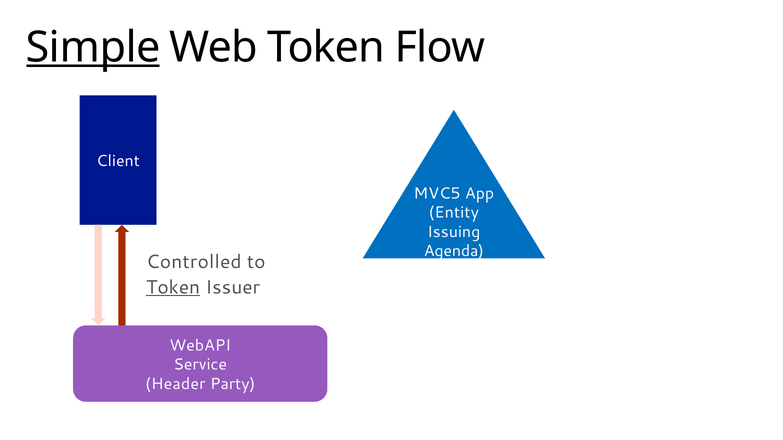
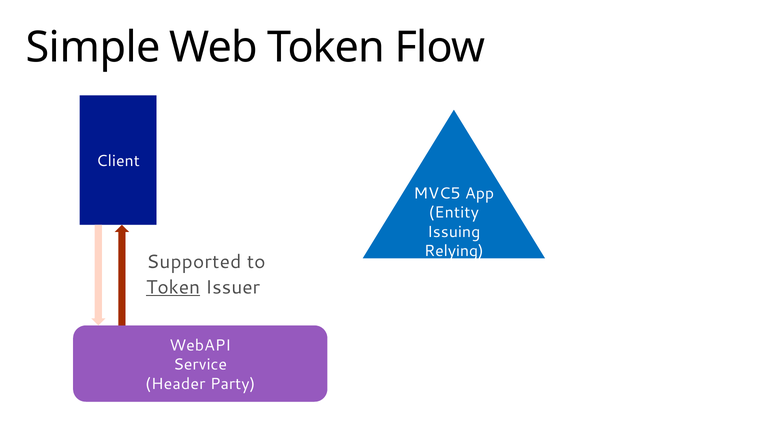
Simple underline: present -> none
Agenda: Agenda -> Relying
Controlled: Controlled -> Supported
